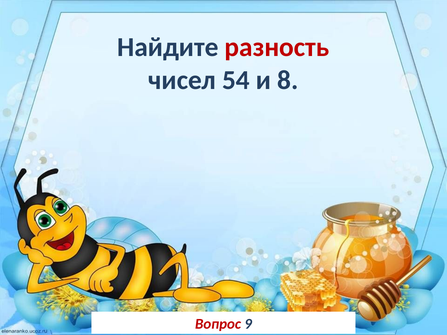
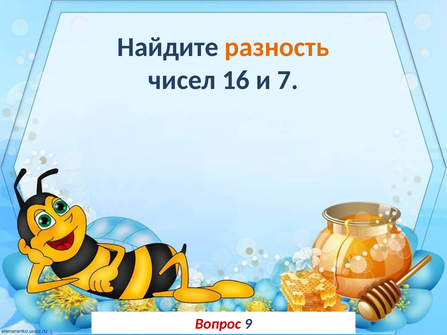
разность colour: red -> orange
54: 54 -> 16
8: 8 -> 7
